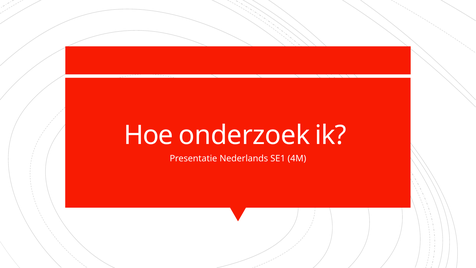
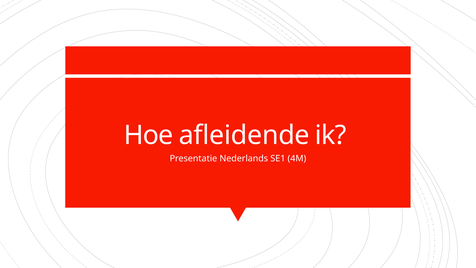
onderzoek: onderzoek -> afleidende
